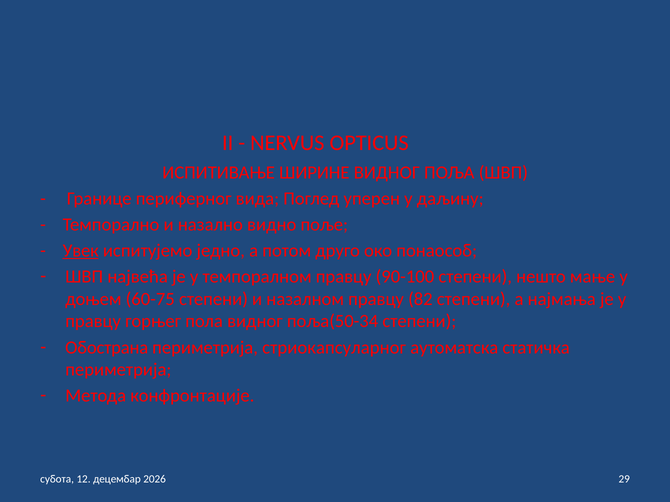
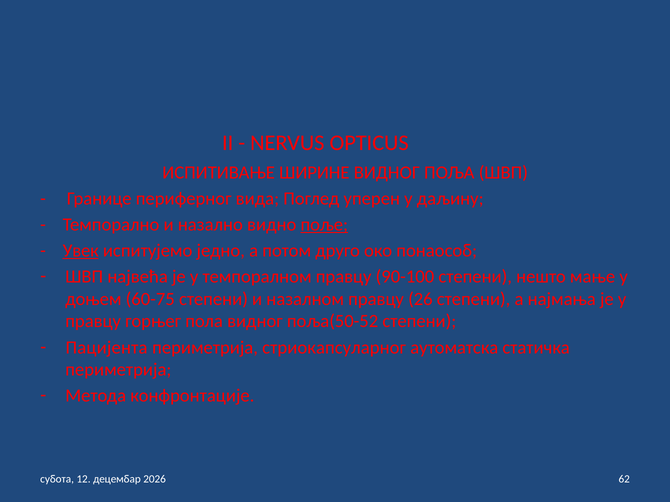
поље underline: none -> present
82: 82 -> 26
поља(50-34: поља(50-34 -> поља(50-52
Обострана: Обострана -> Пацијента
29: 29 -> 62
